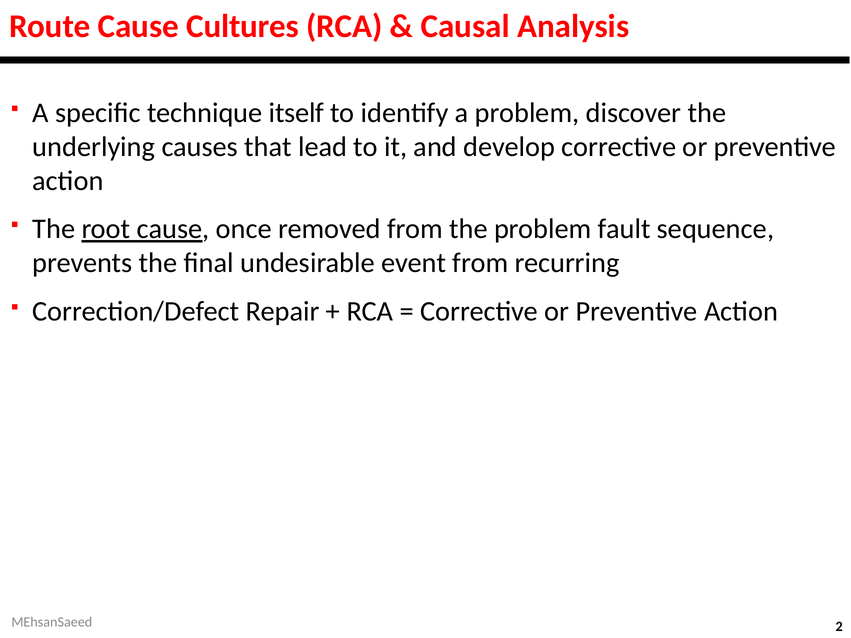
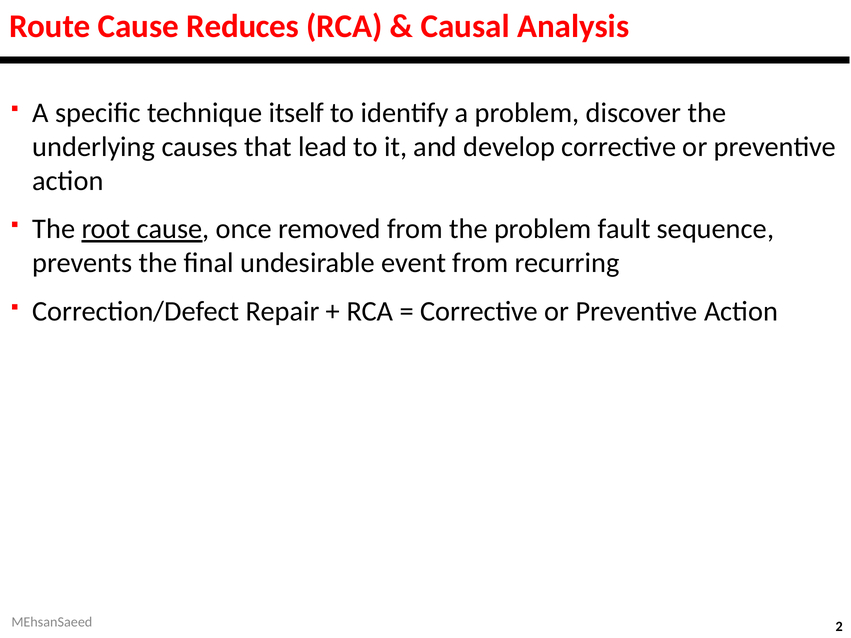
Cultures: Cultures -> Reduces
